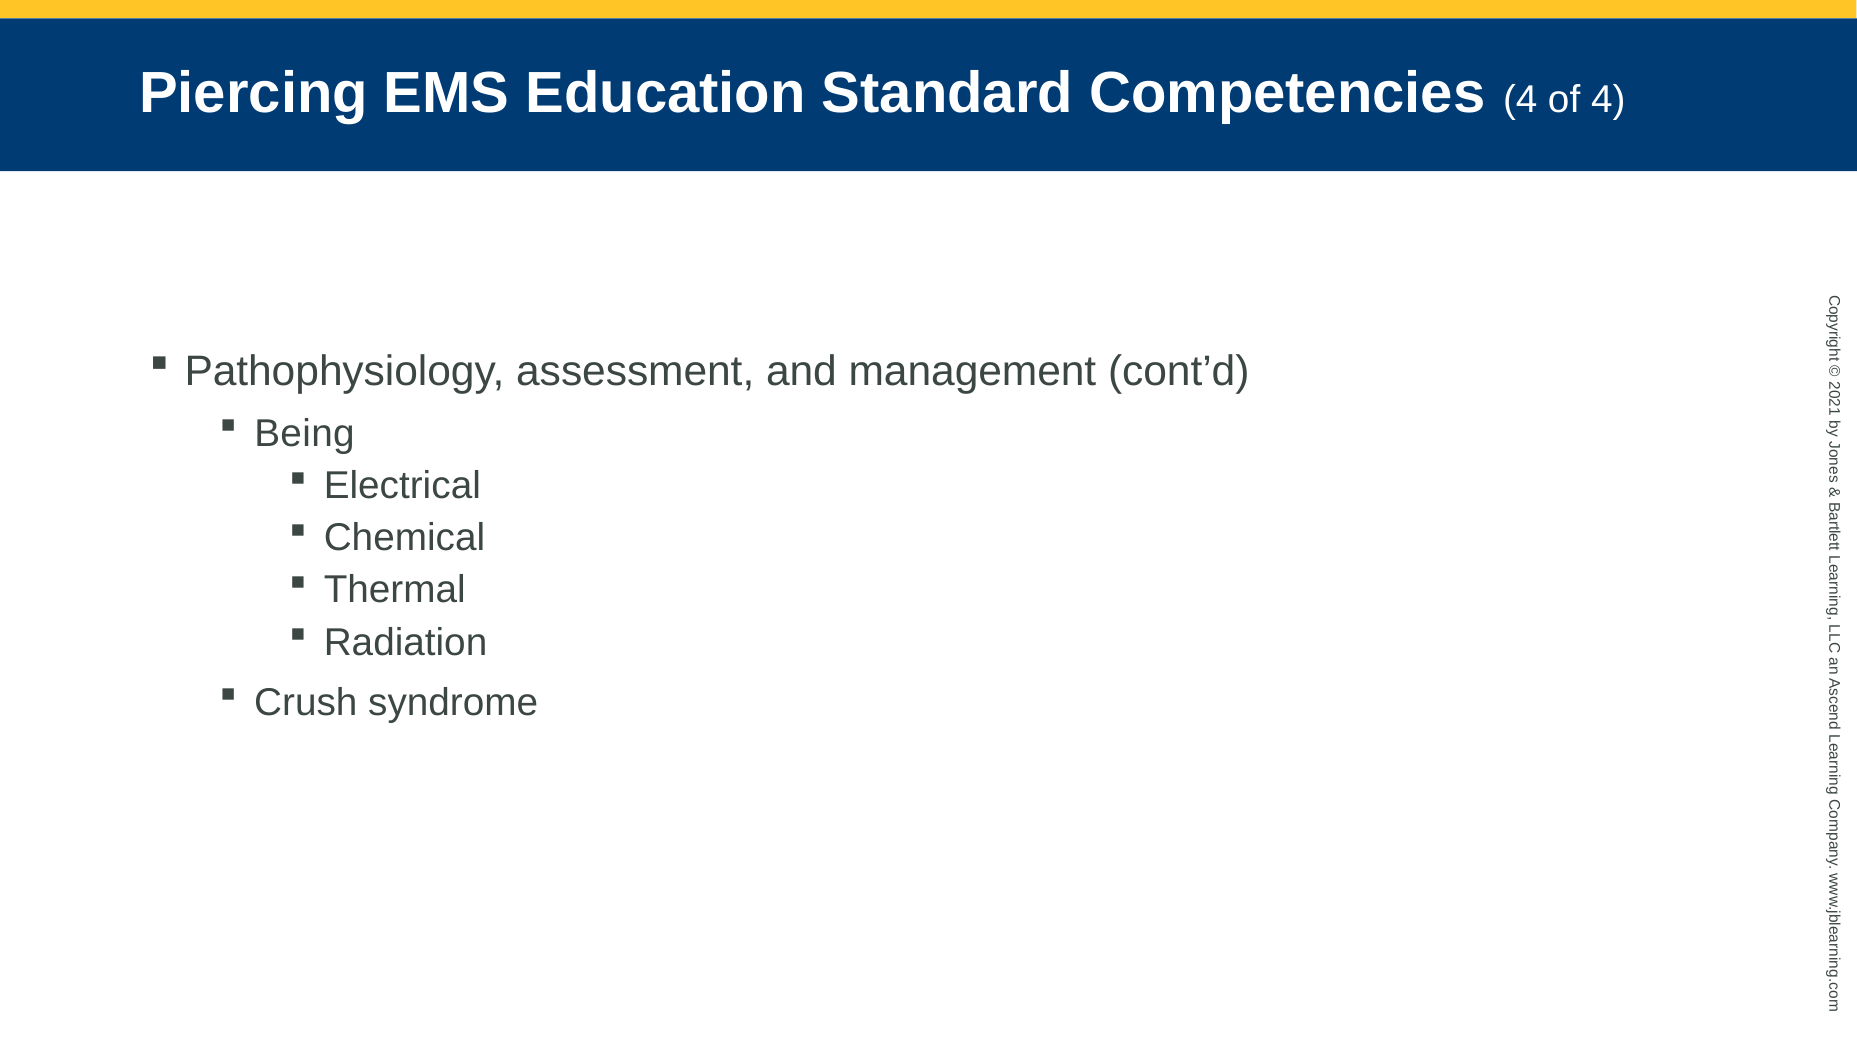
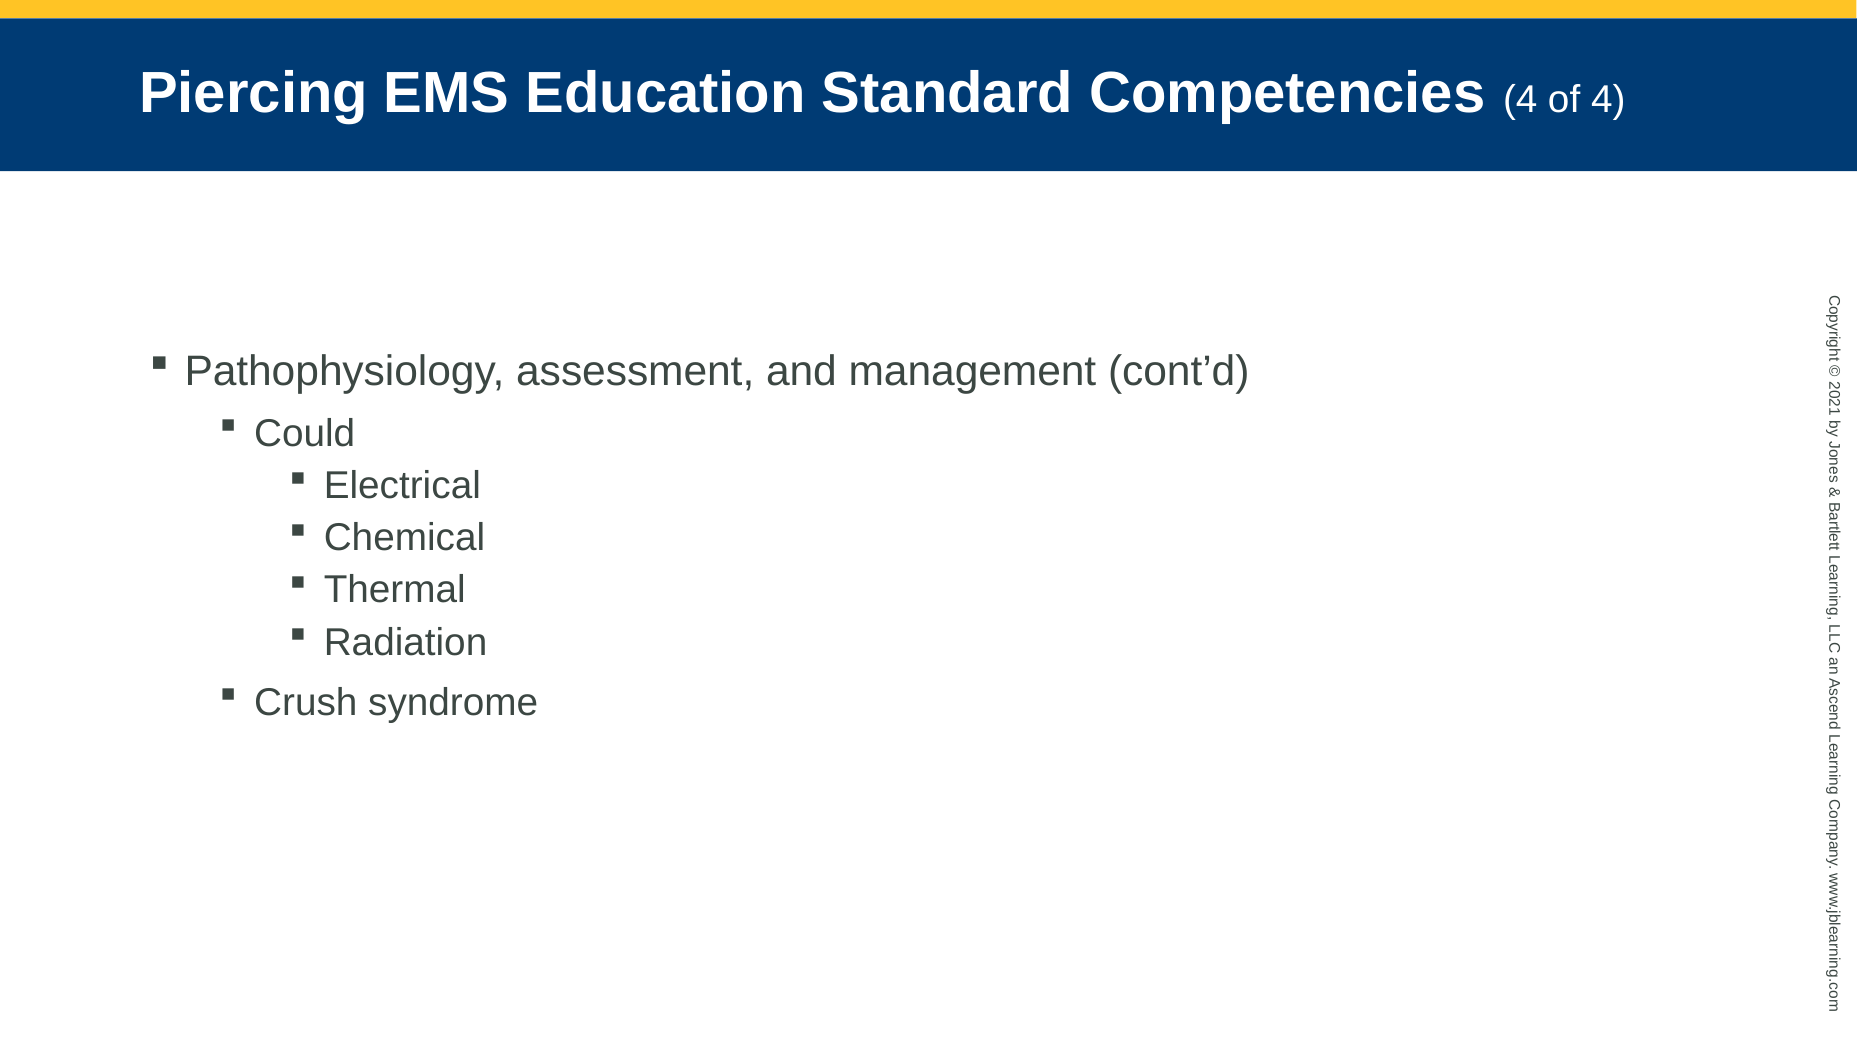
Being: Being -> Could
